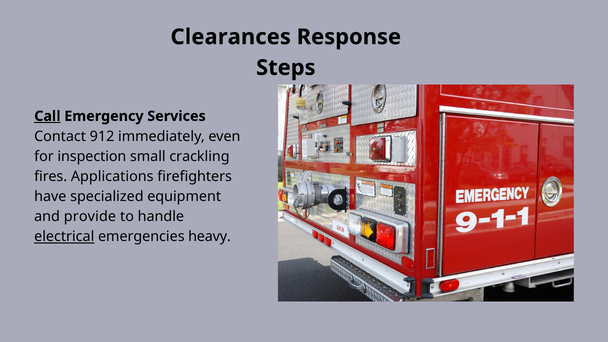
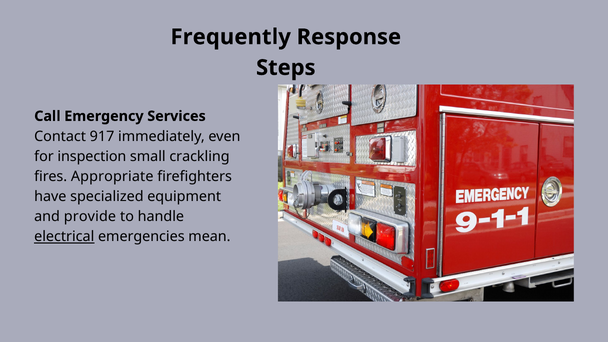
Clearances: Clearances -> Frequently
Call underline: present -> none
912: 912 -> 917
Applications: Applications -> Appropriate
heavy: heavy -> mean
